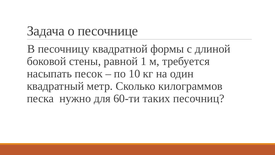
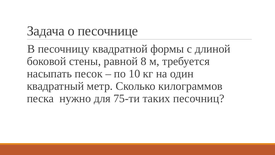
1: 1 -> 8
60-ти: 60-ти -> 75-ти
